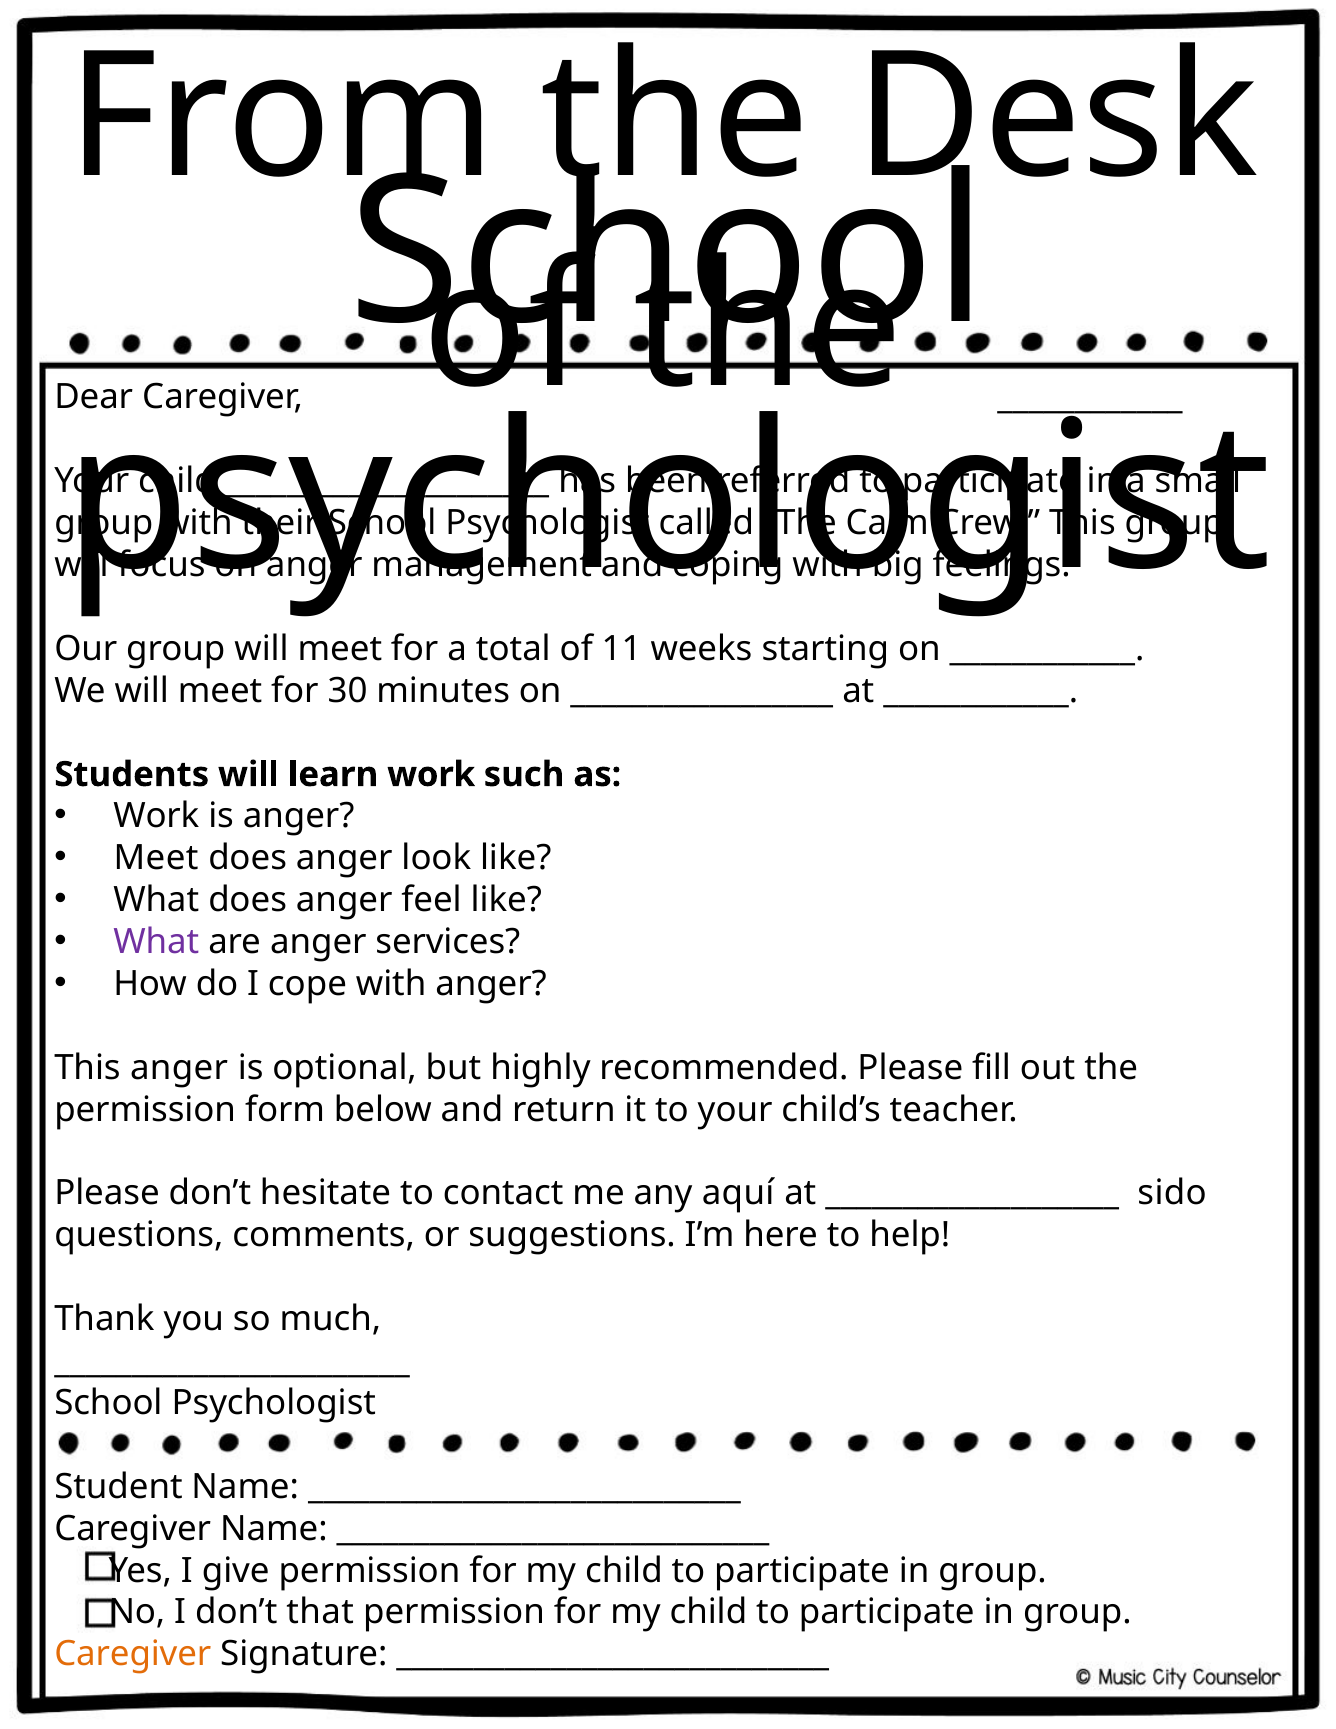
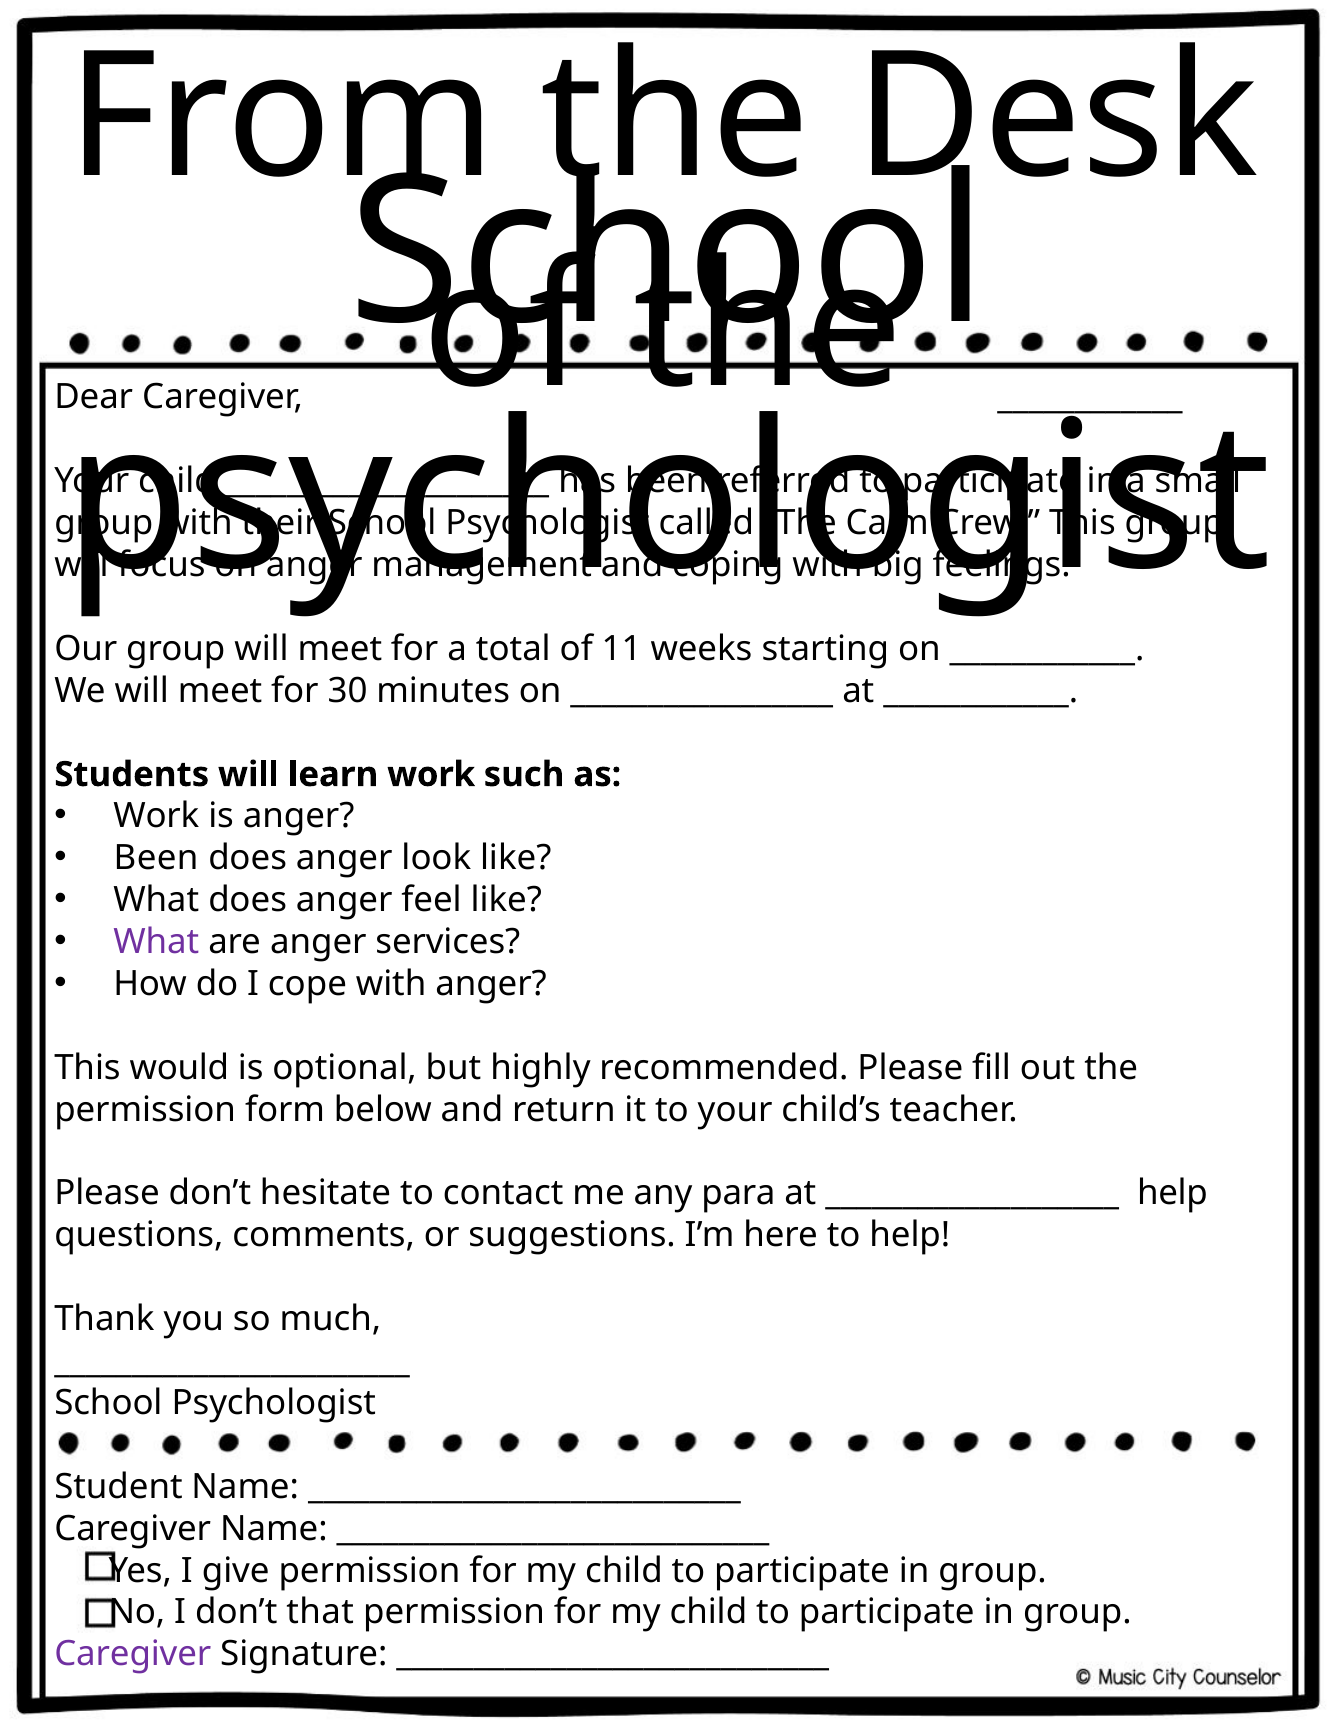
Meet at (156, 858): Meet -> Been
This anger: anger -> would
aquí: aquí -> para
sido at (1172, 1193): sido -> help
Caregiver at (133, 1654) colour: orange -> purple
